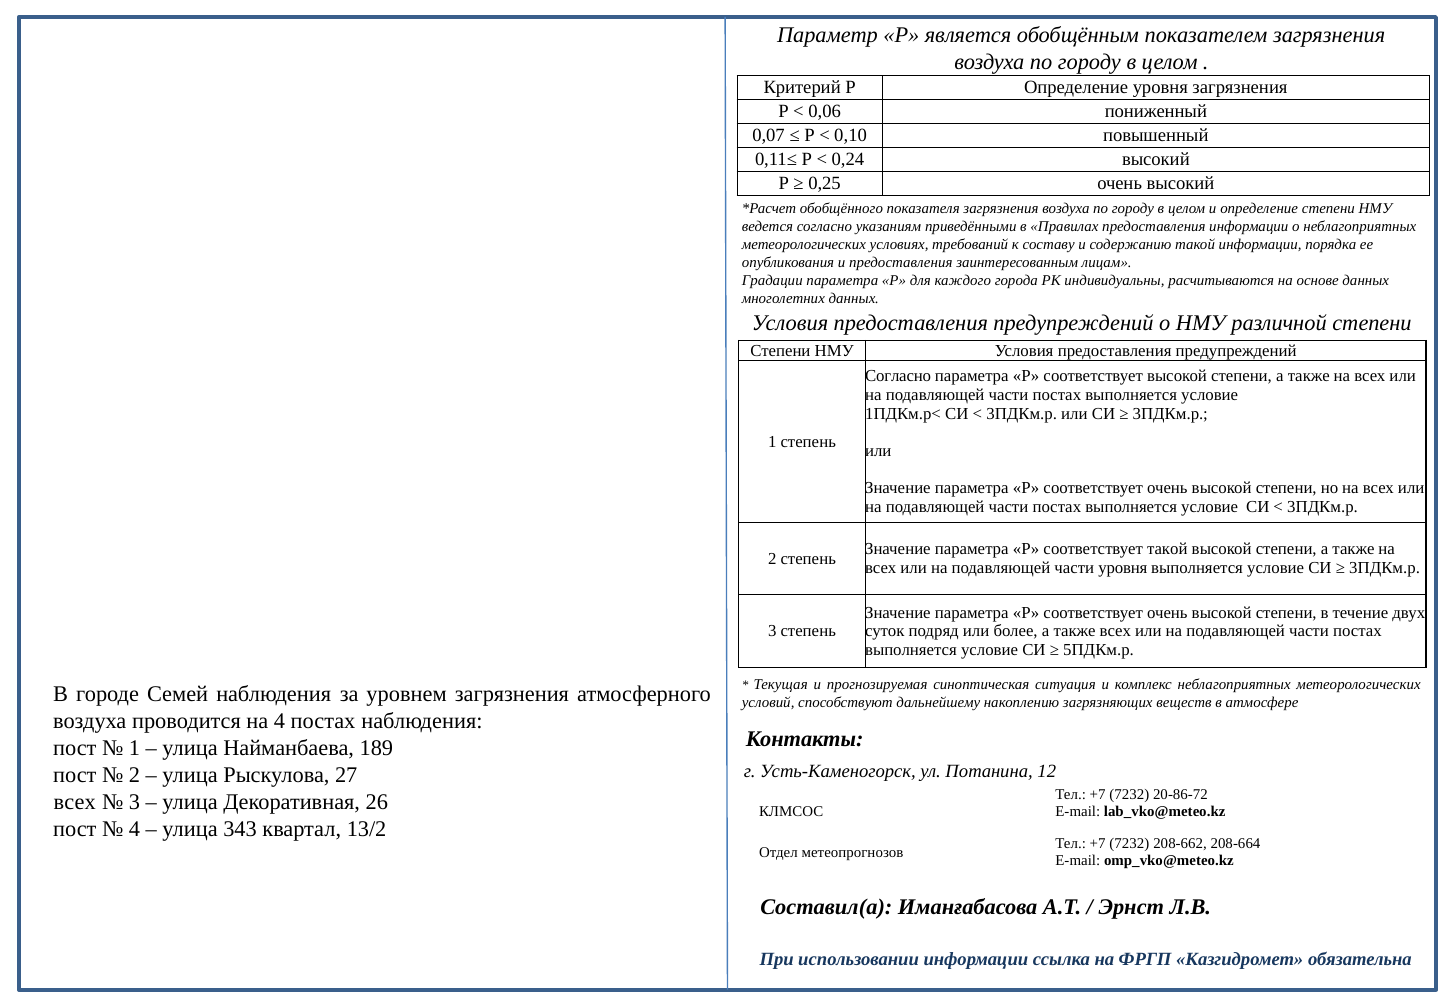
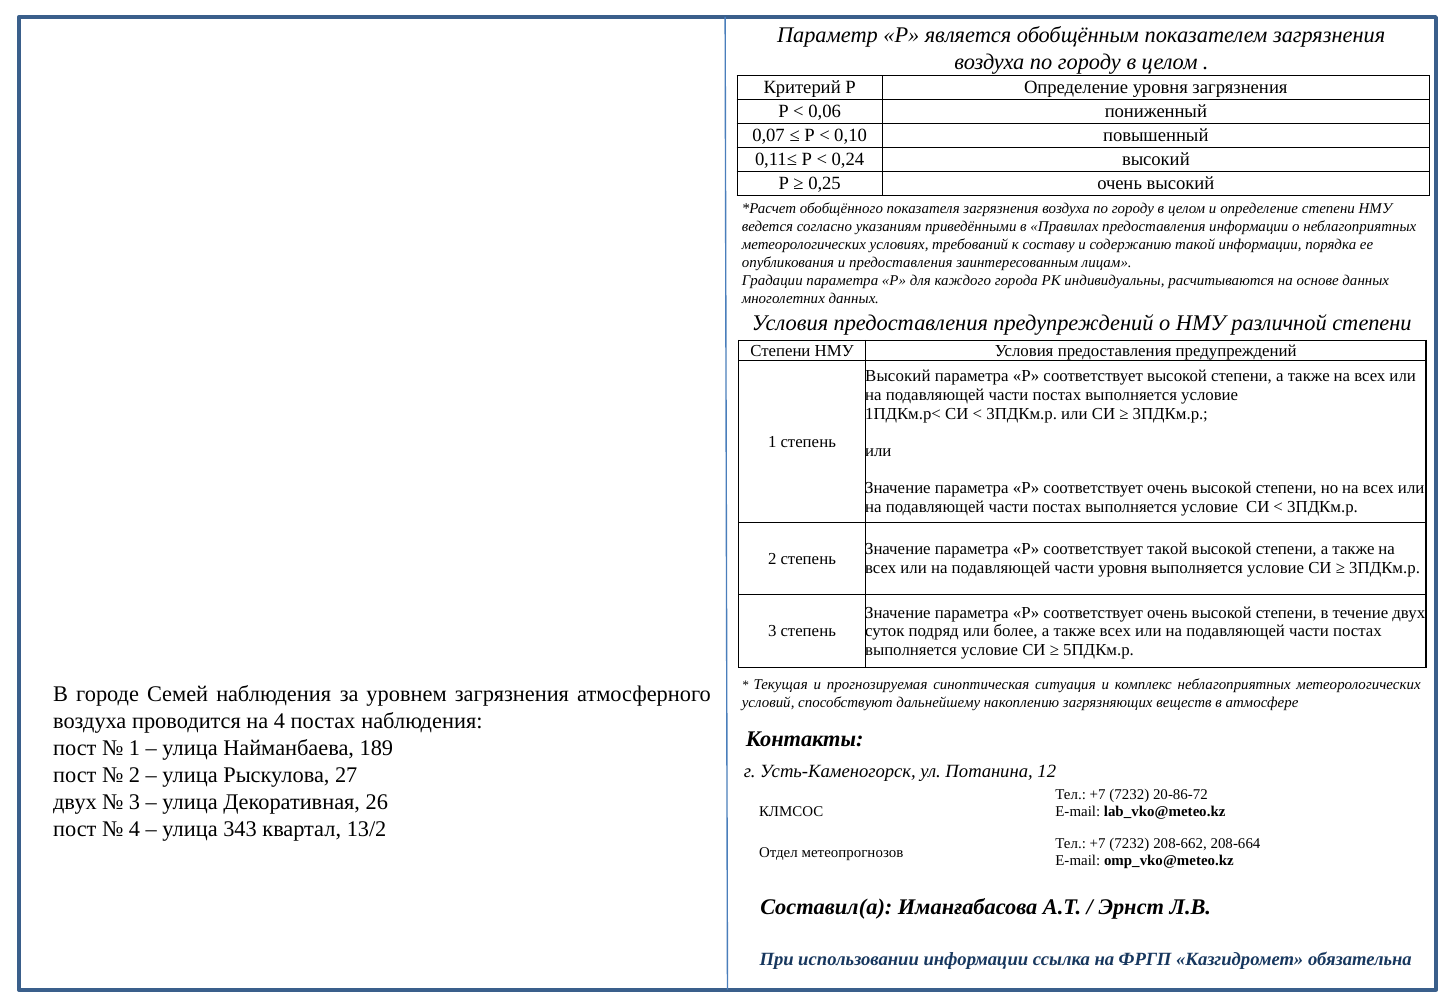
Согласно at (898, 376): Согласно -> Высокий
всех at (75, 802): всех -> двух
